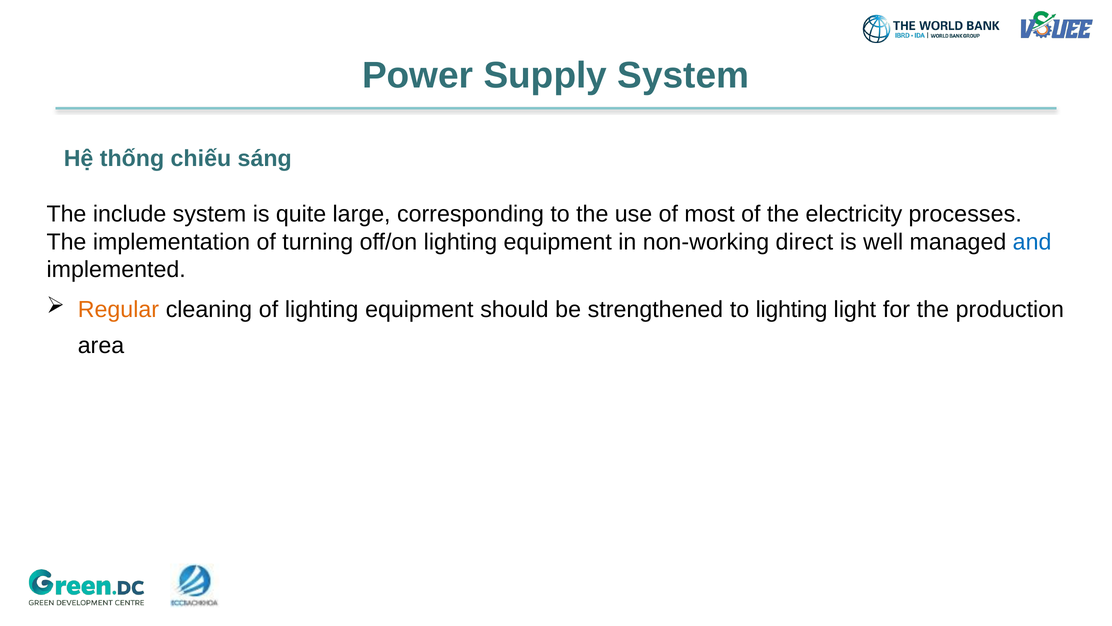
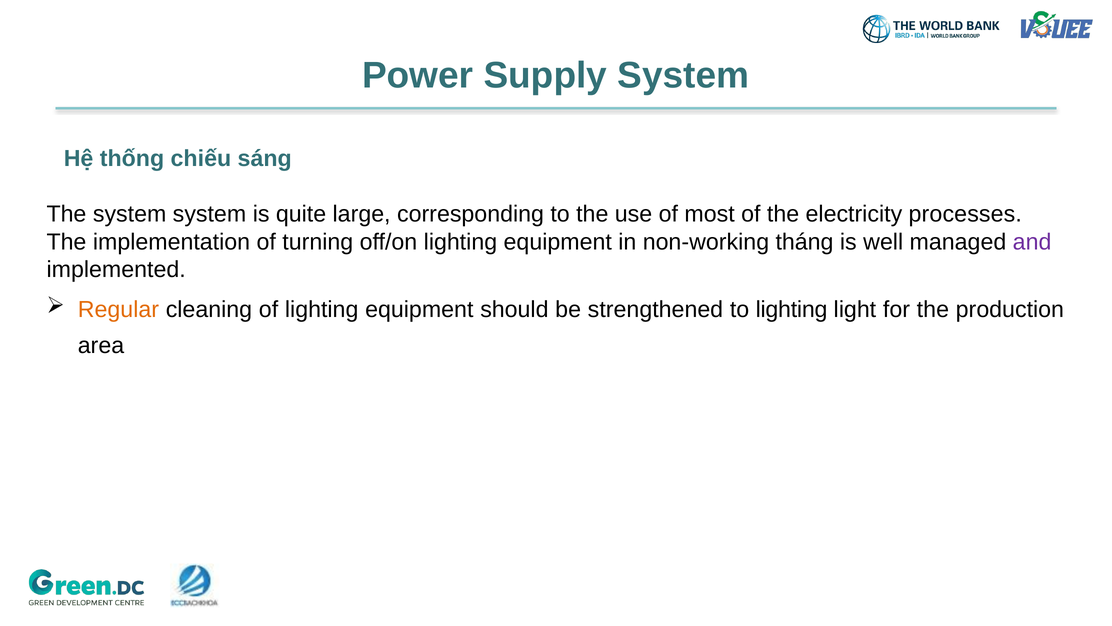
The include: include -> system
direct: direct -> tháng
and colour: blue -> purple
